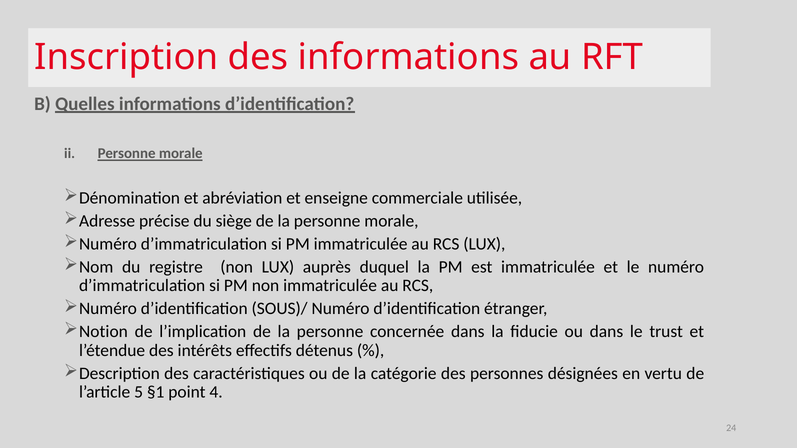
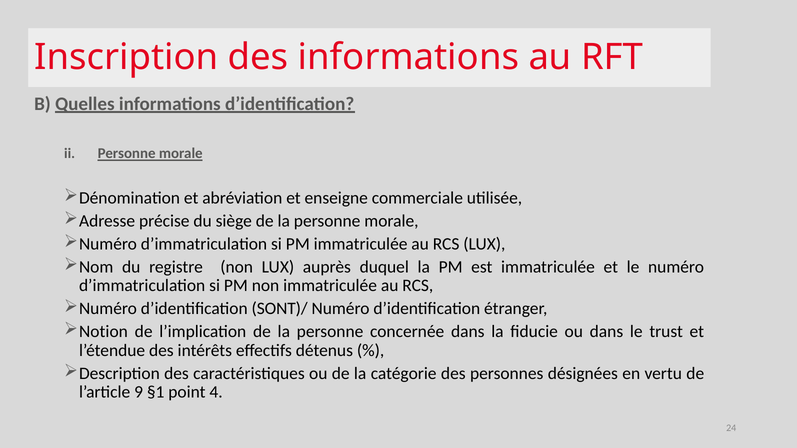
SOUS)/: SOUS)/ -> SONT)/
5: 5 -> 9
